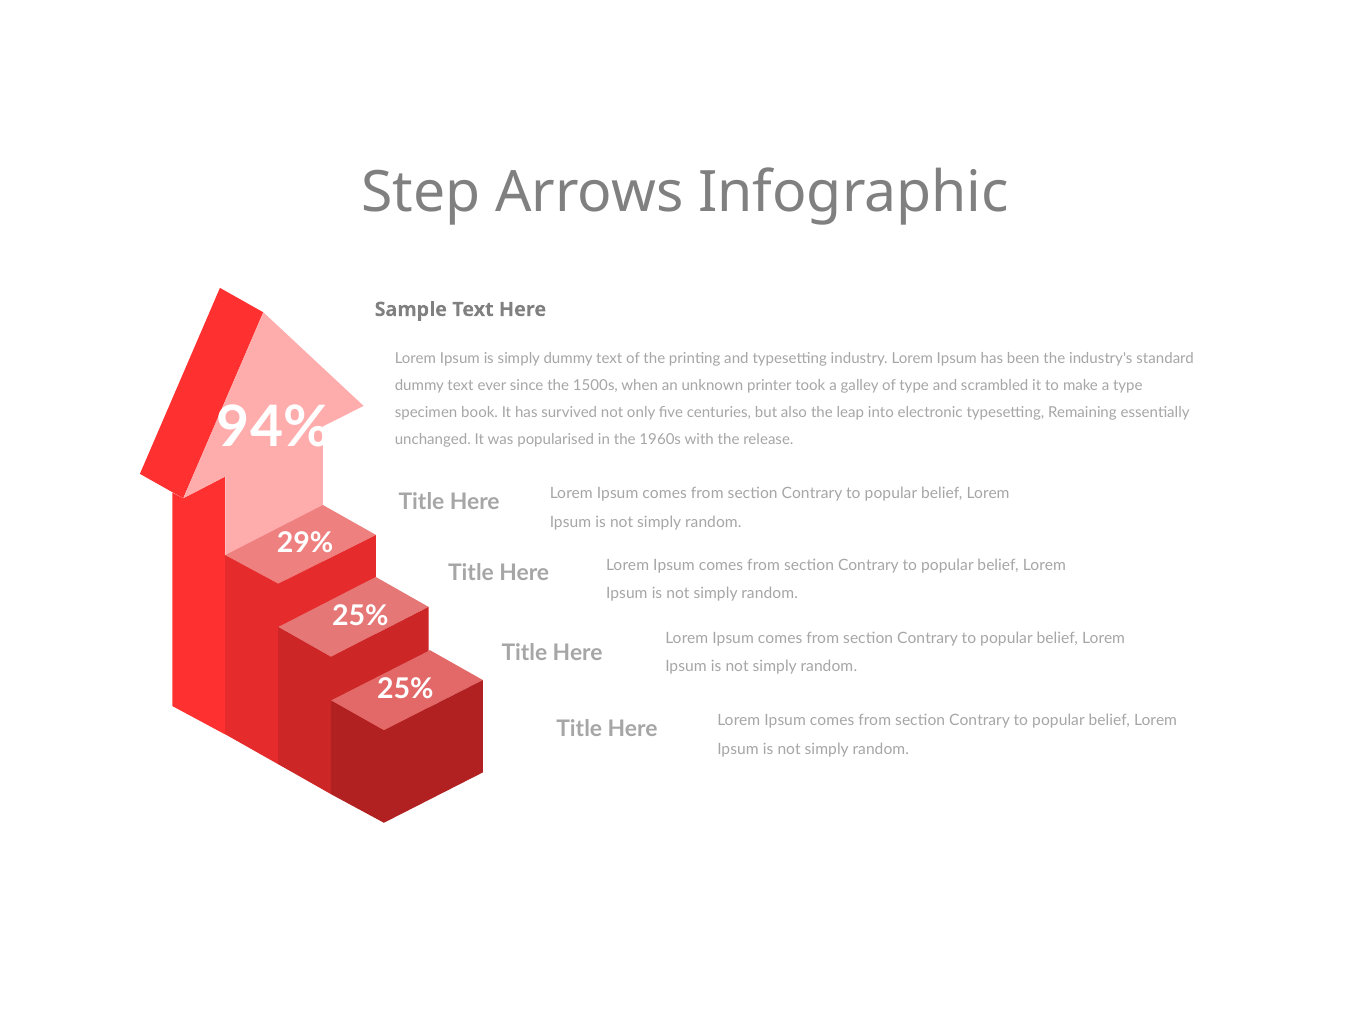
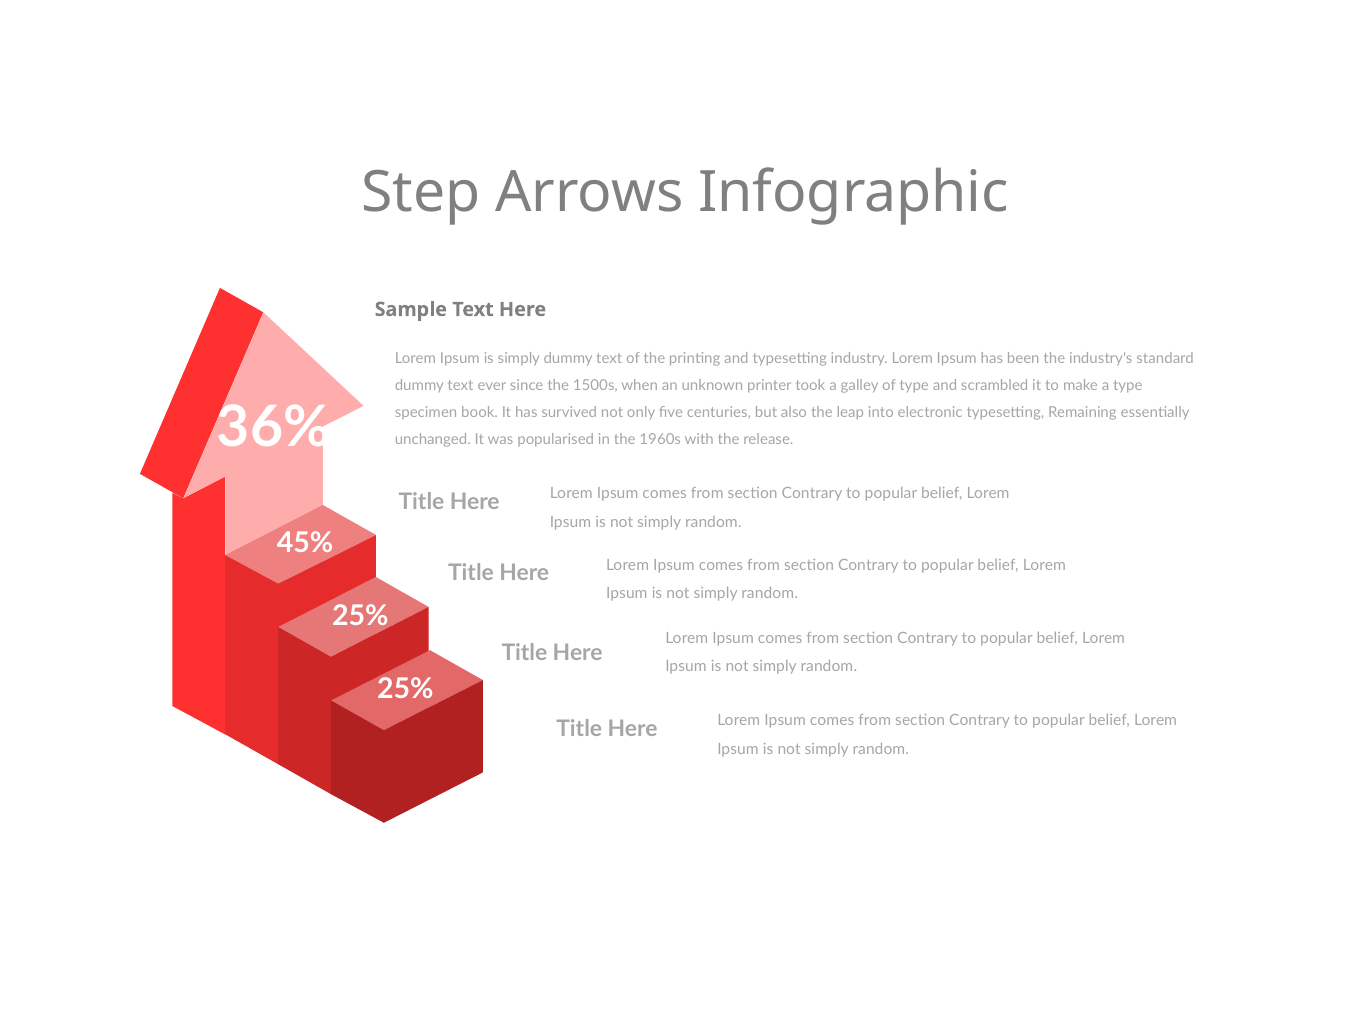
94%: 94% -> 36%
29%: 29% -> 45%
